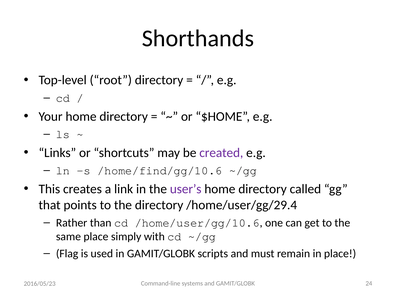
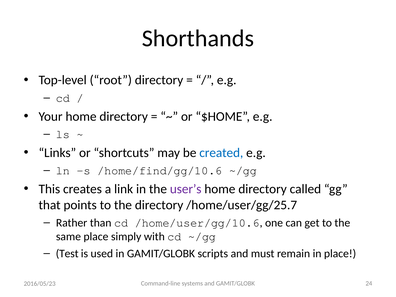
created colour: purple -> blue
/home/user/gg/29.4: /home/user/gg/29.4 -> /home/user/gg/25.7
Flag: Flag -> Test
